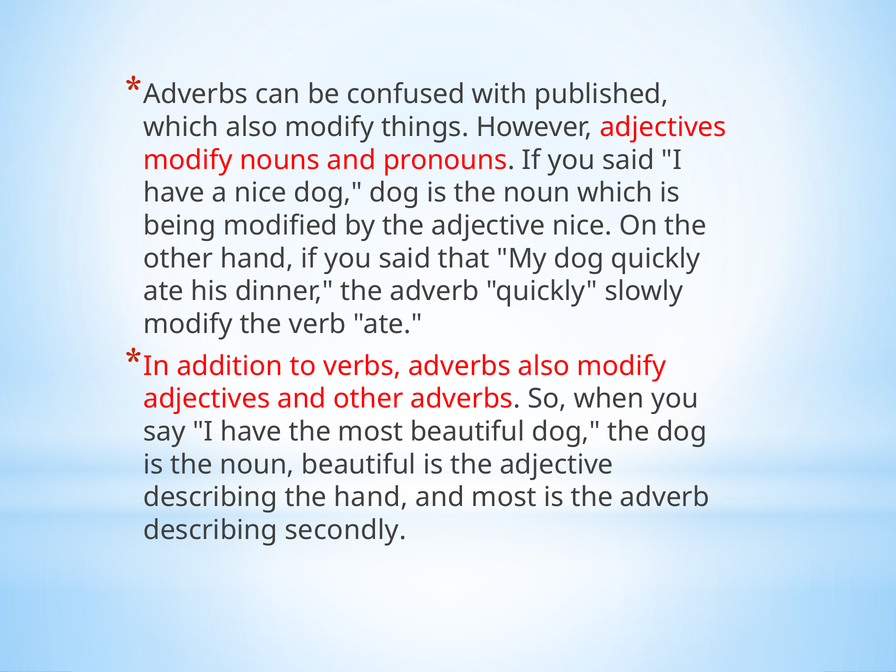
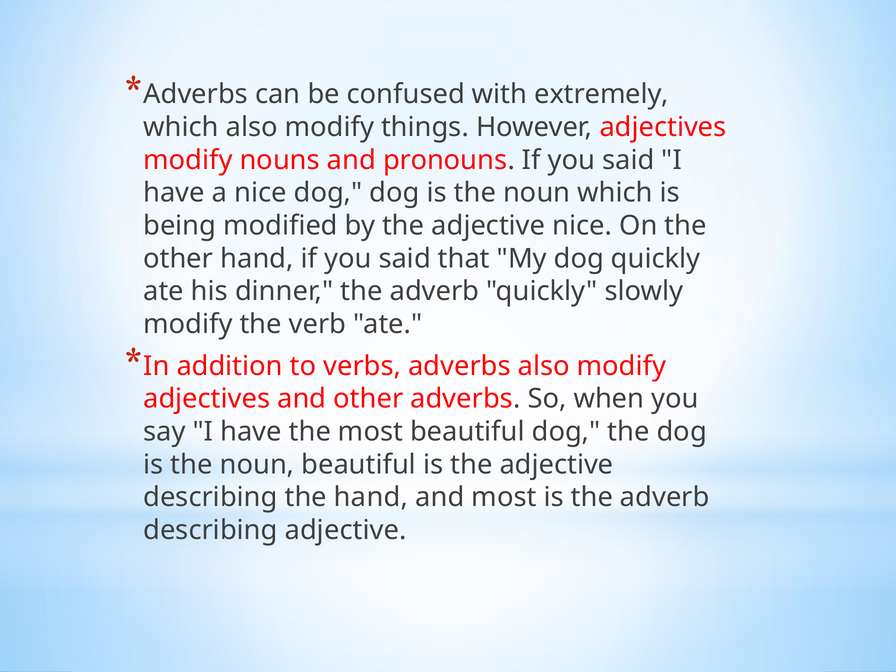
published: published -> extremely
describing secondly: secondly -> adjective
